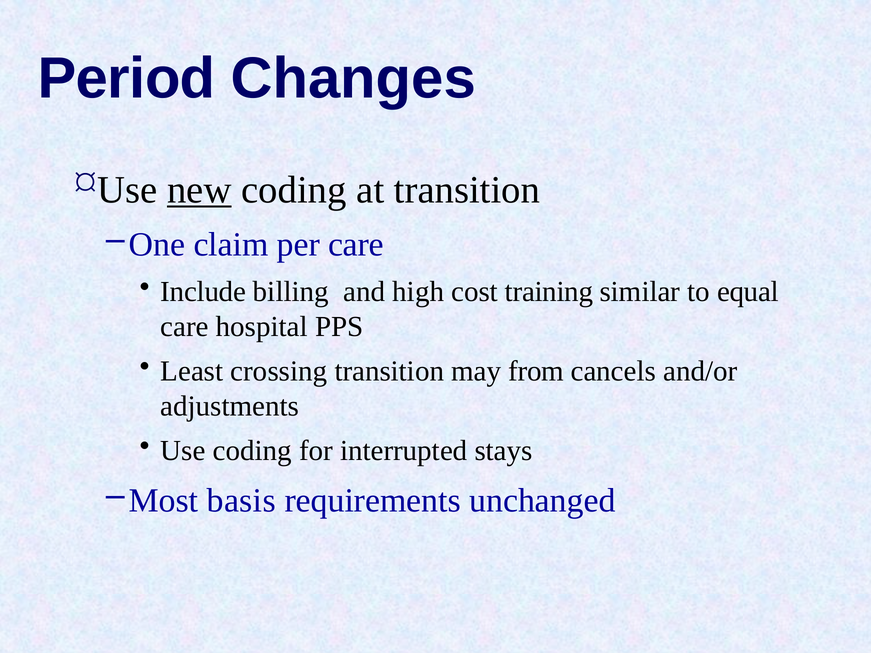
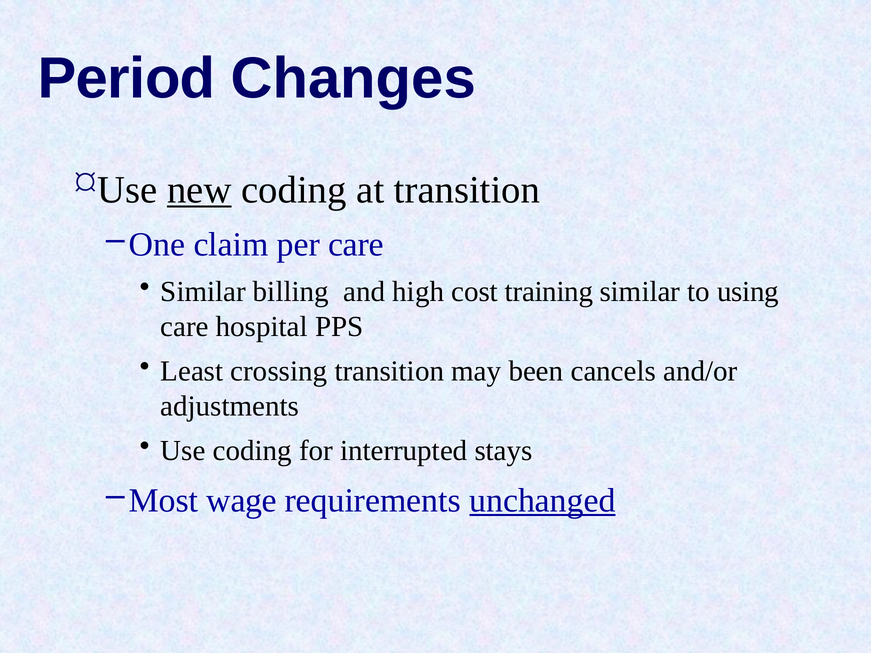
Include at (203, 292): Include -> Similar
equal: equal -> using
from: from -> been
basis: basis -> wage
unchanged underline: none -> present
